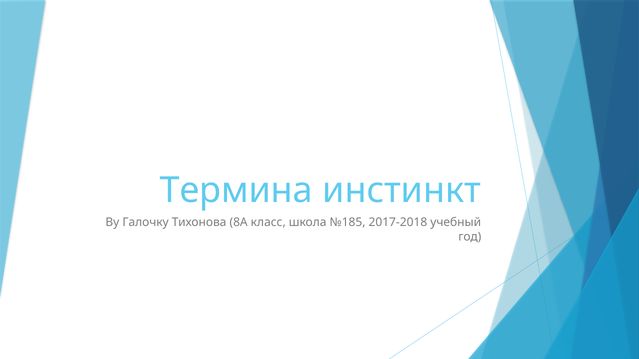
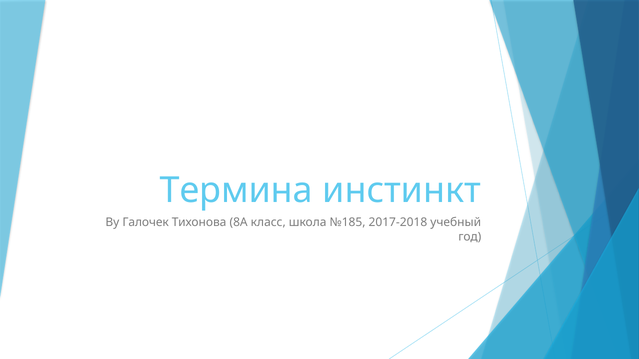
Галочку: Галочку -> Галочек
